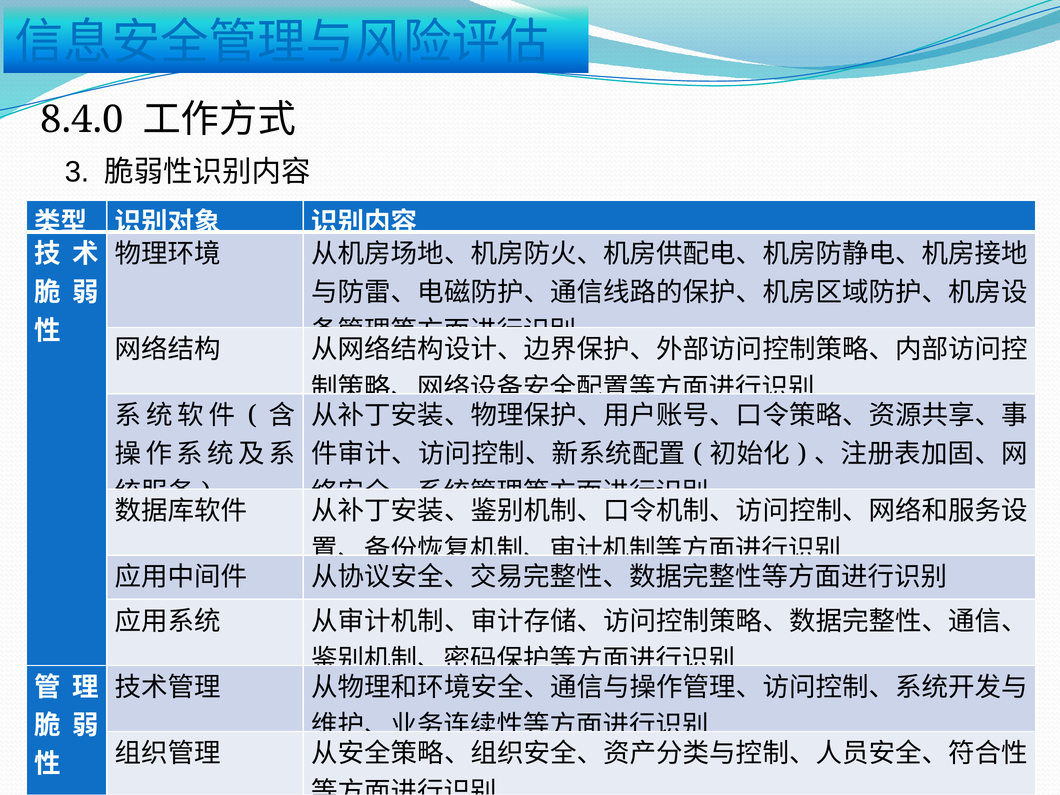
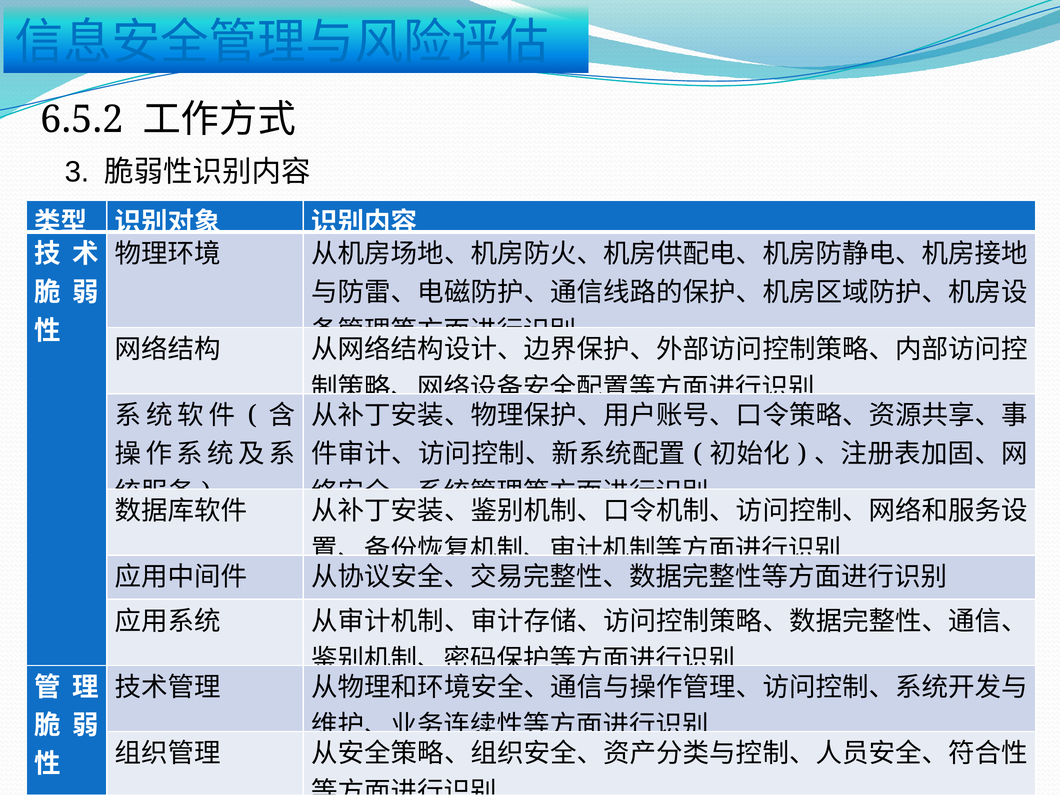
8.4.0: 8.4.0 -> 6.5.2
